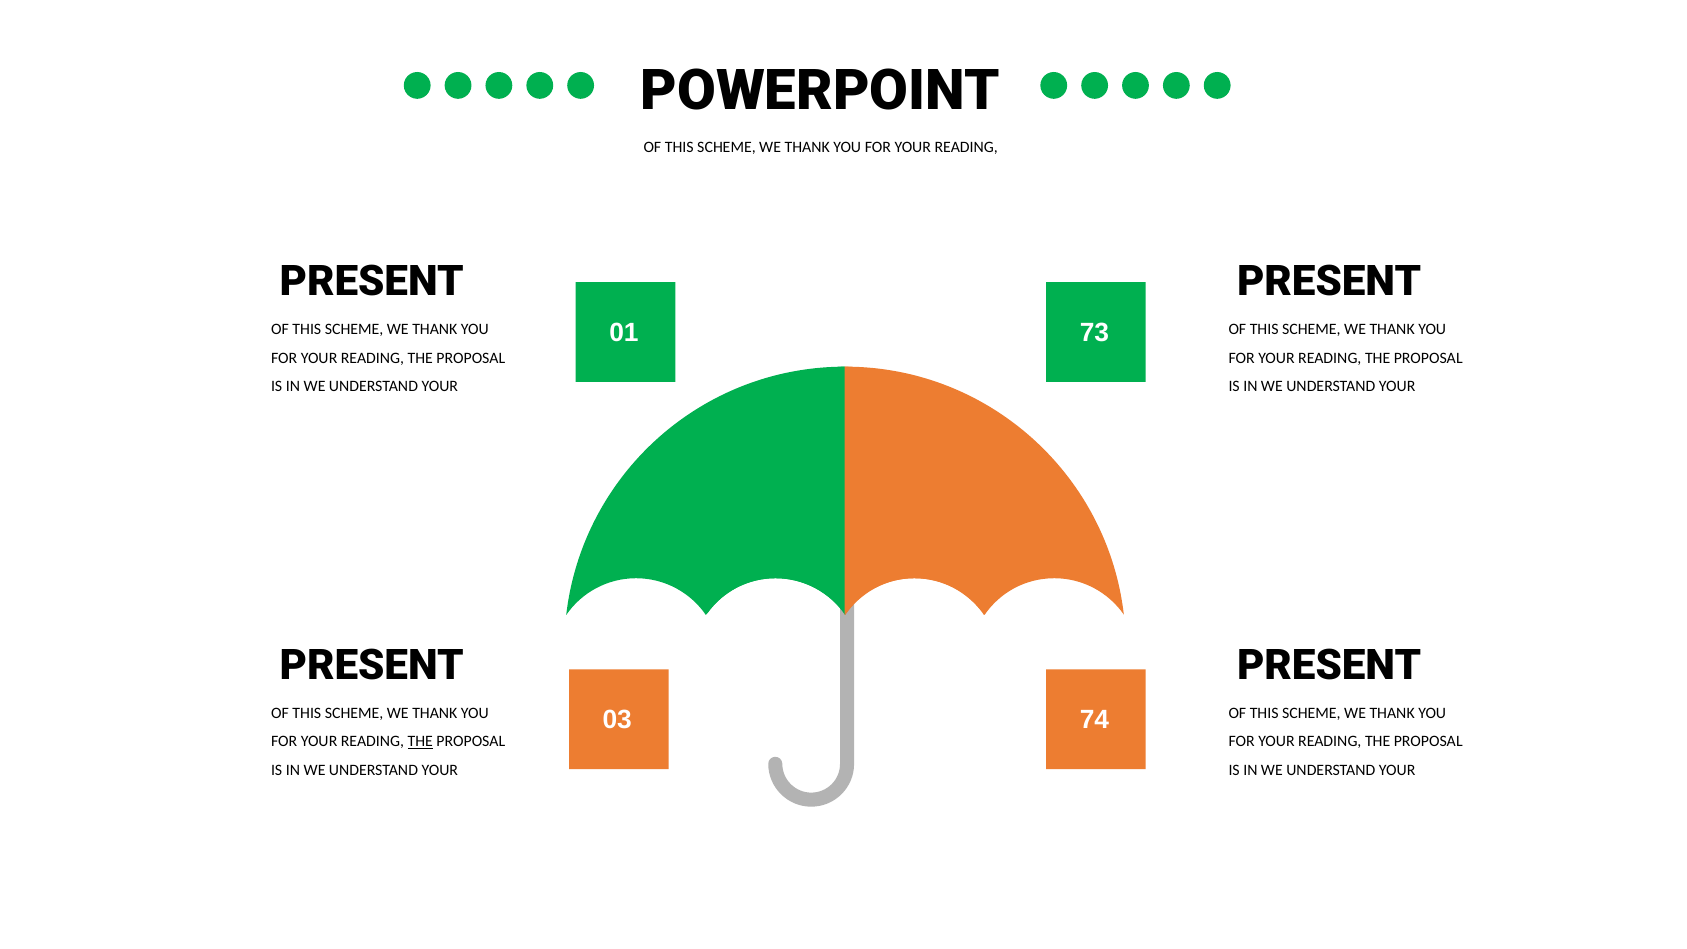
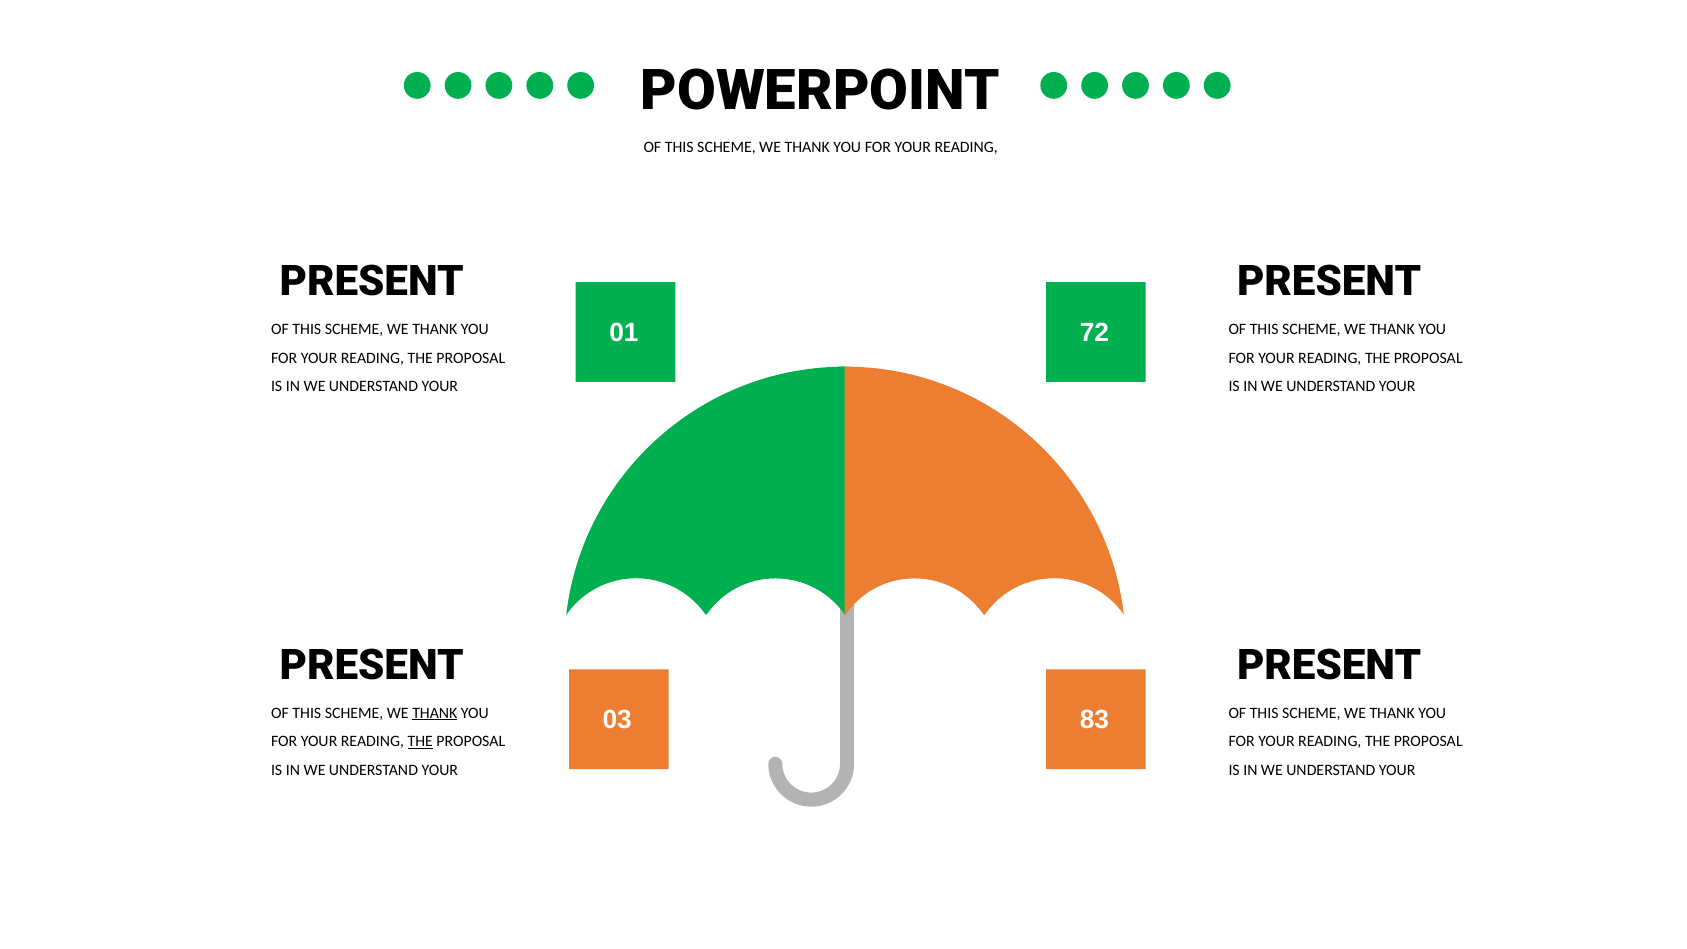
73: 73 -> 72
THANK at (435, 713) underline: none -> present
74: 74 -> 83
